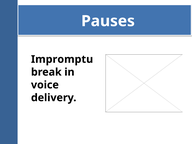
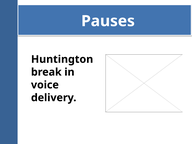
Impromptu: Impromptu -> Huntington
